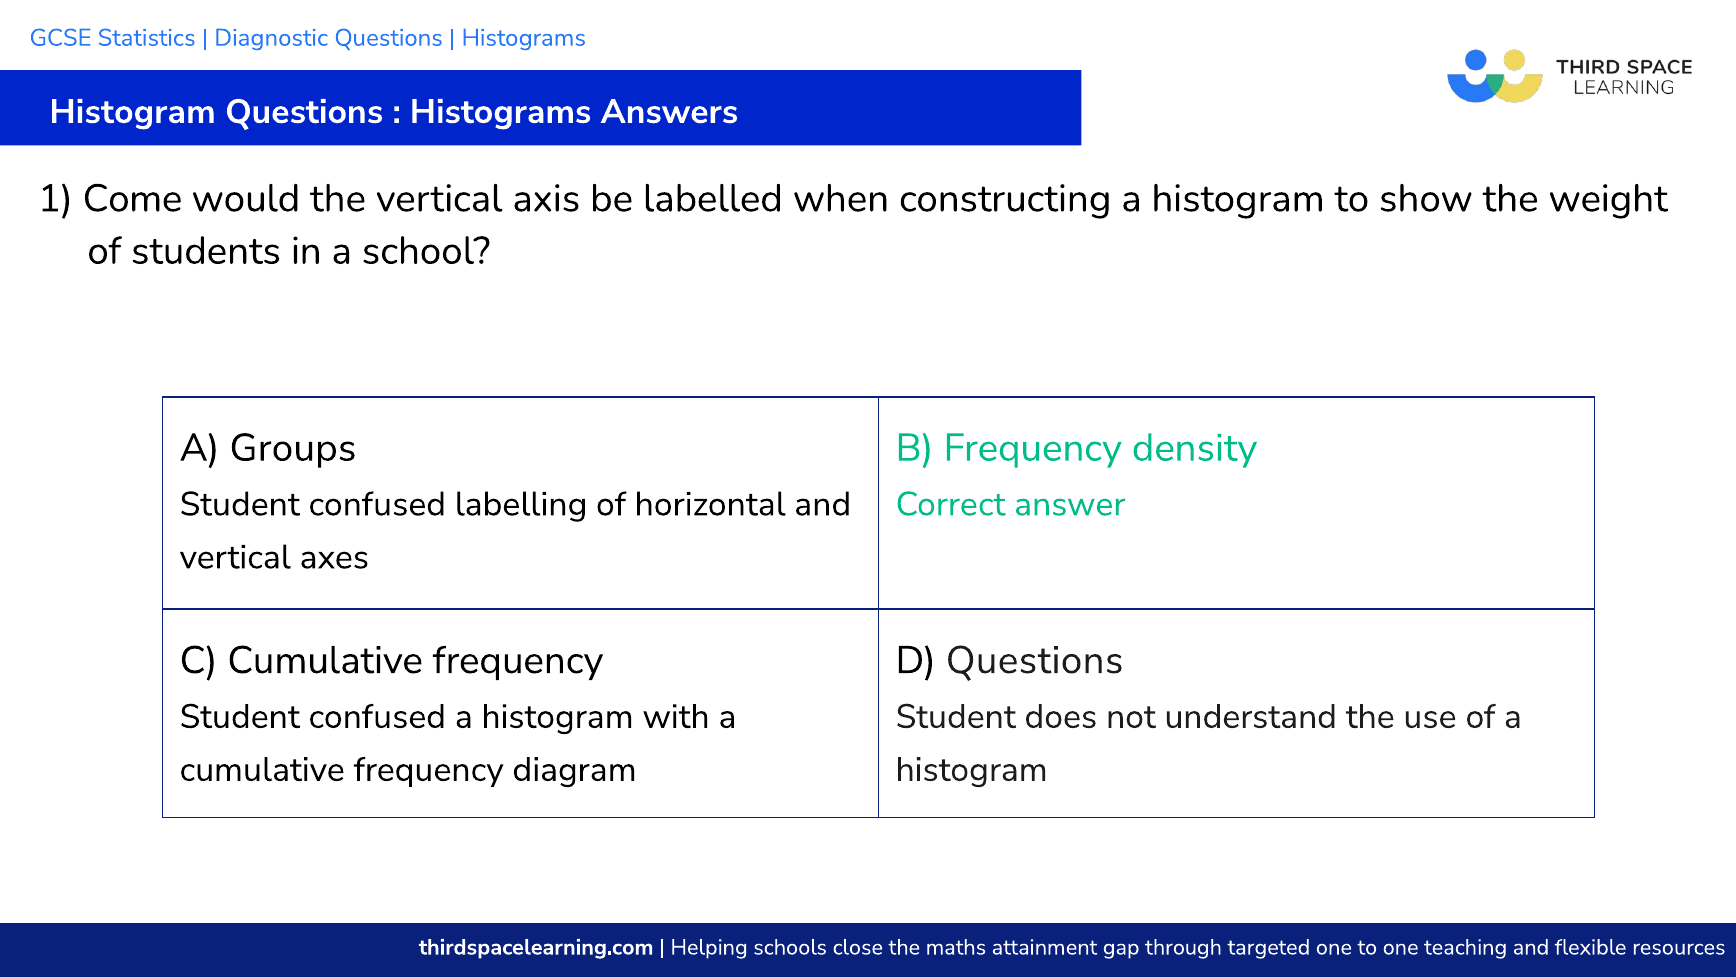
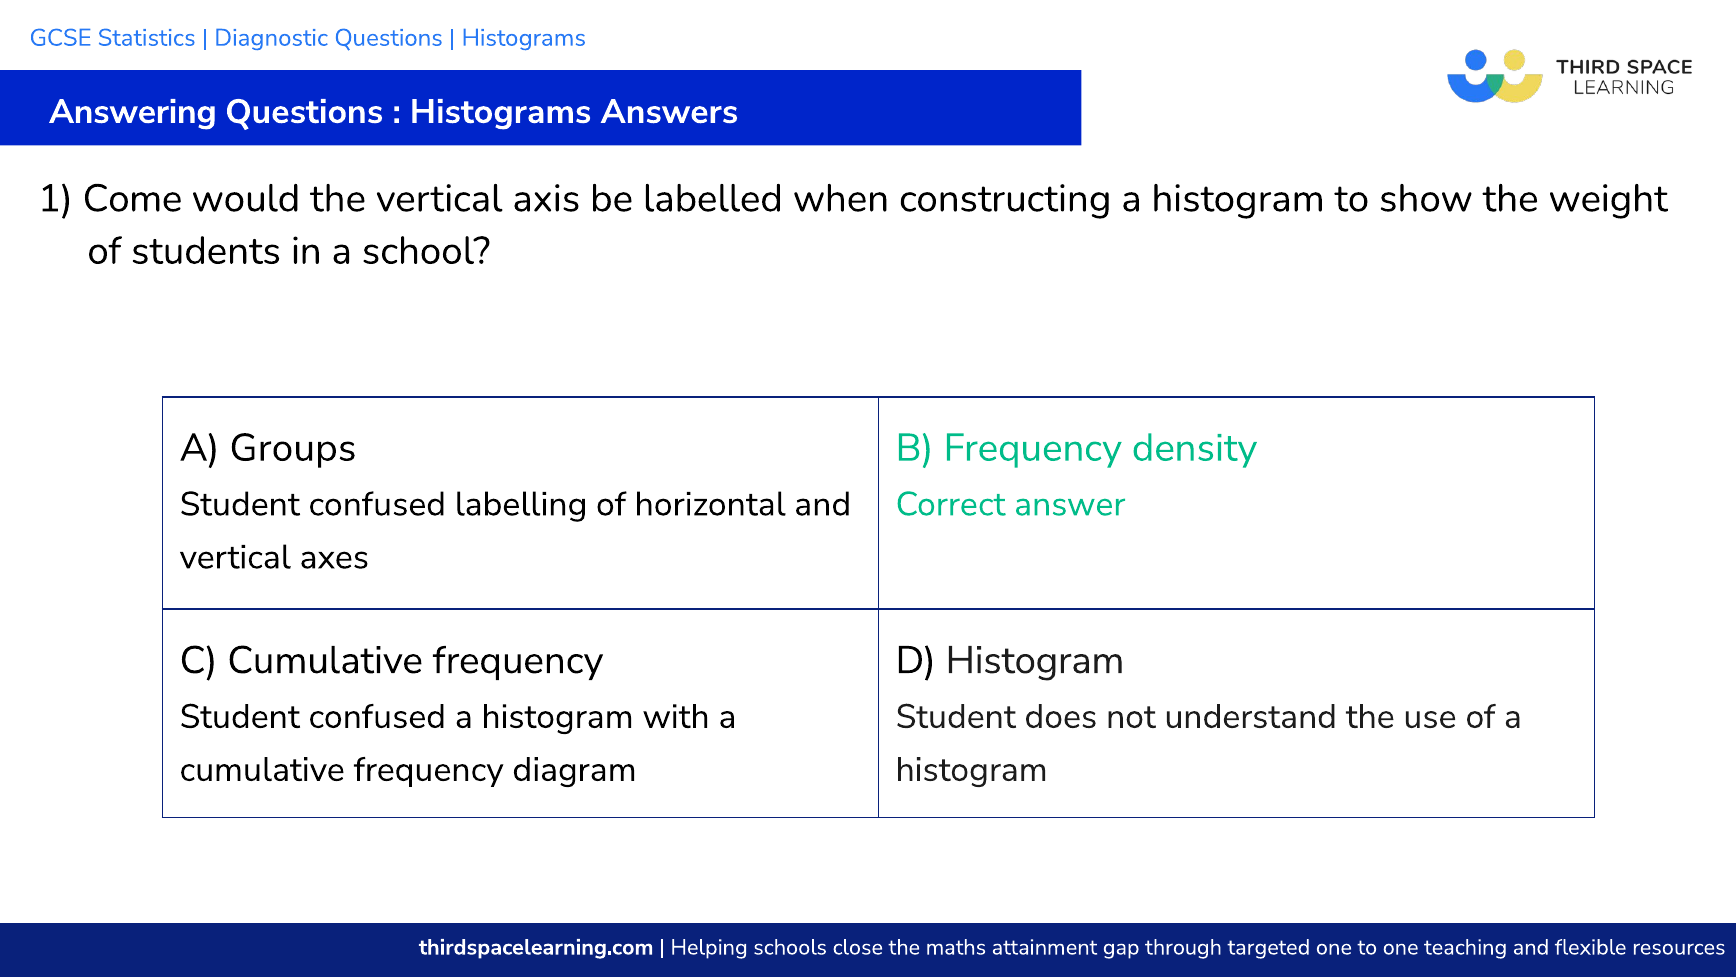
Histogram at (133, 112): Histogram -> Answering
D Questions: Questions -> Histogram
